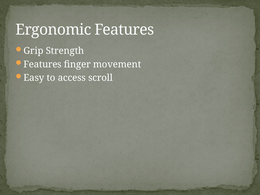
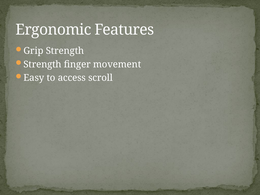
Features at (43, 64): Features -> Strength
